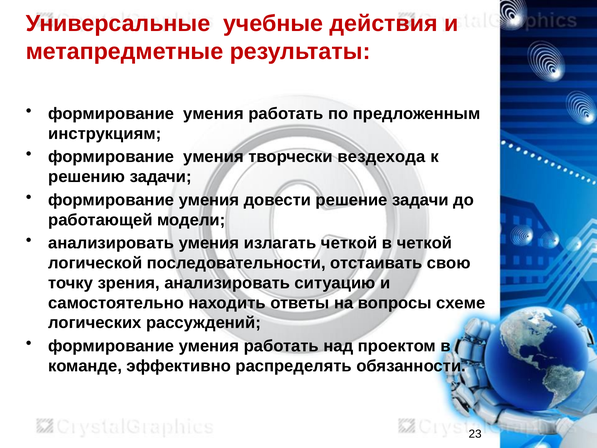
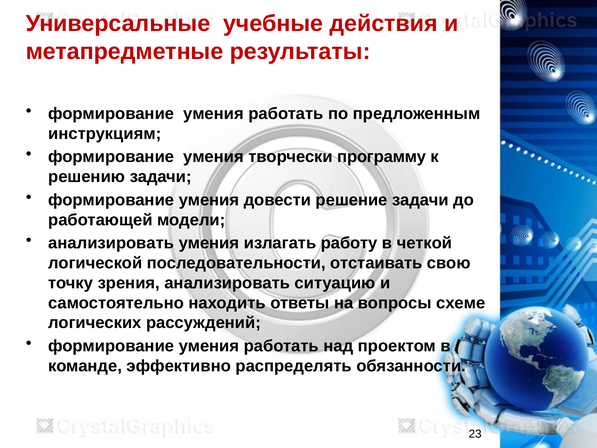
вездехода: вездехода -> программу
излагать четкой: четкой -> работу
